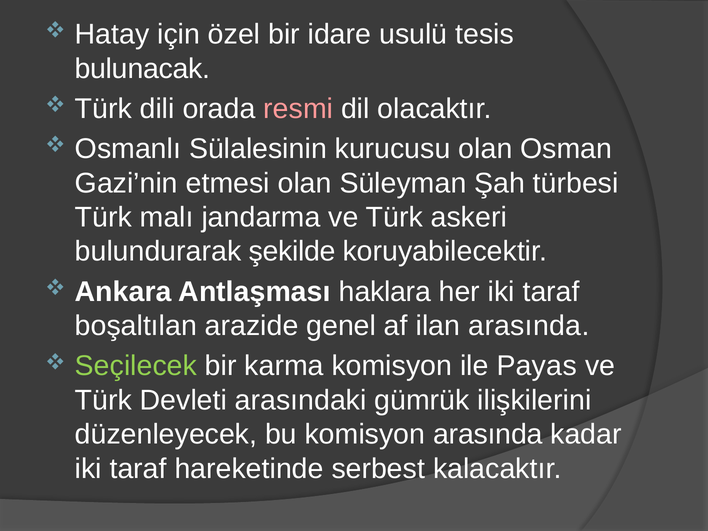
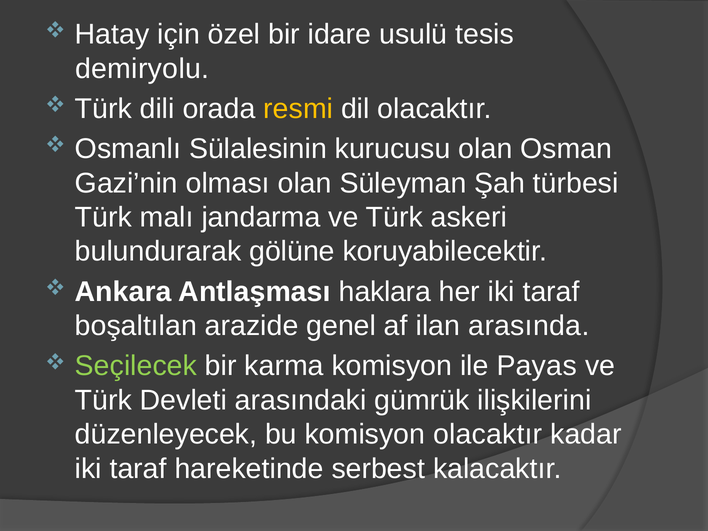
bulunacak: bulunacak -> demiryolu
resmi colour: pink -> yellow
etmesi: etmesi -> olması
şekilde: şekilde -> gölüne
komisyon arasında: arasında -> olacaktır
